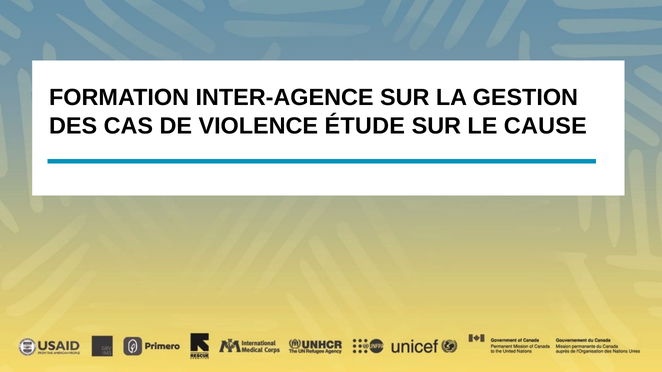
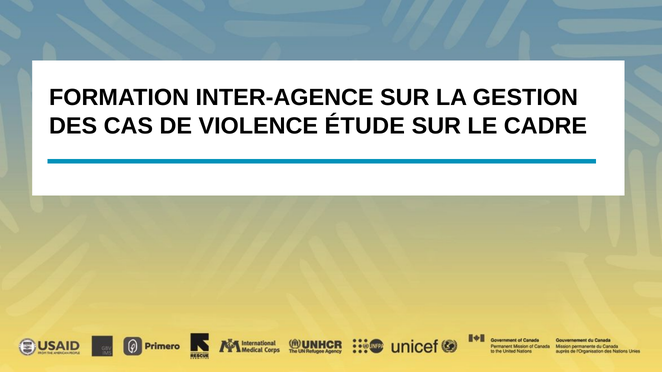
CAUSE: CAUSE -> CADRE
